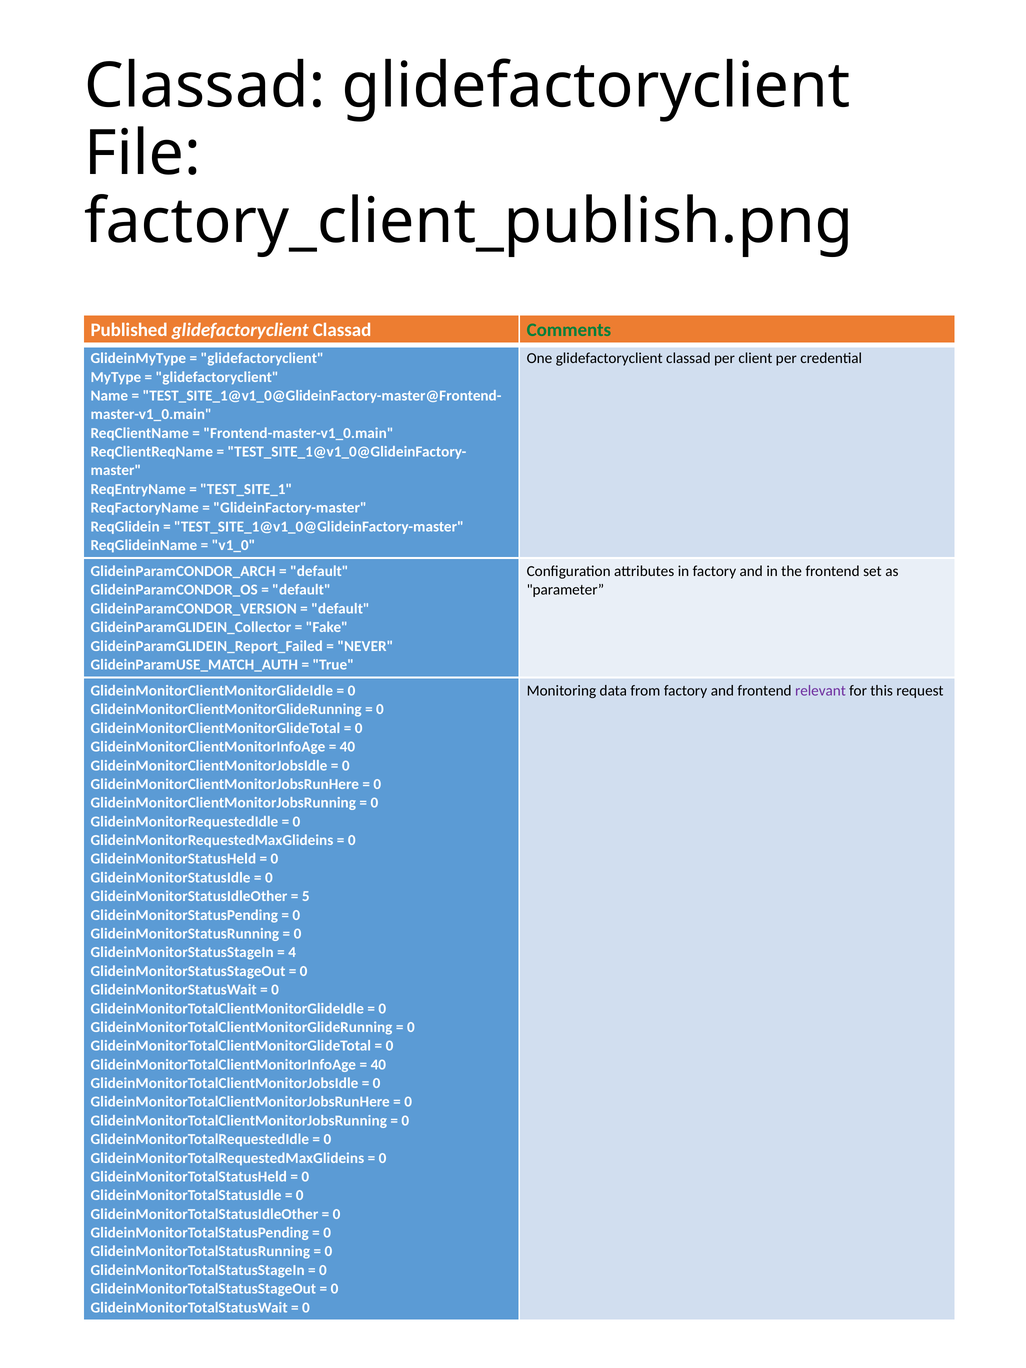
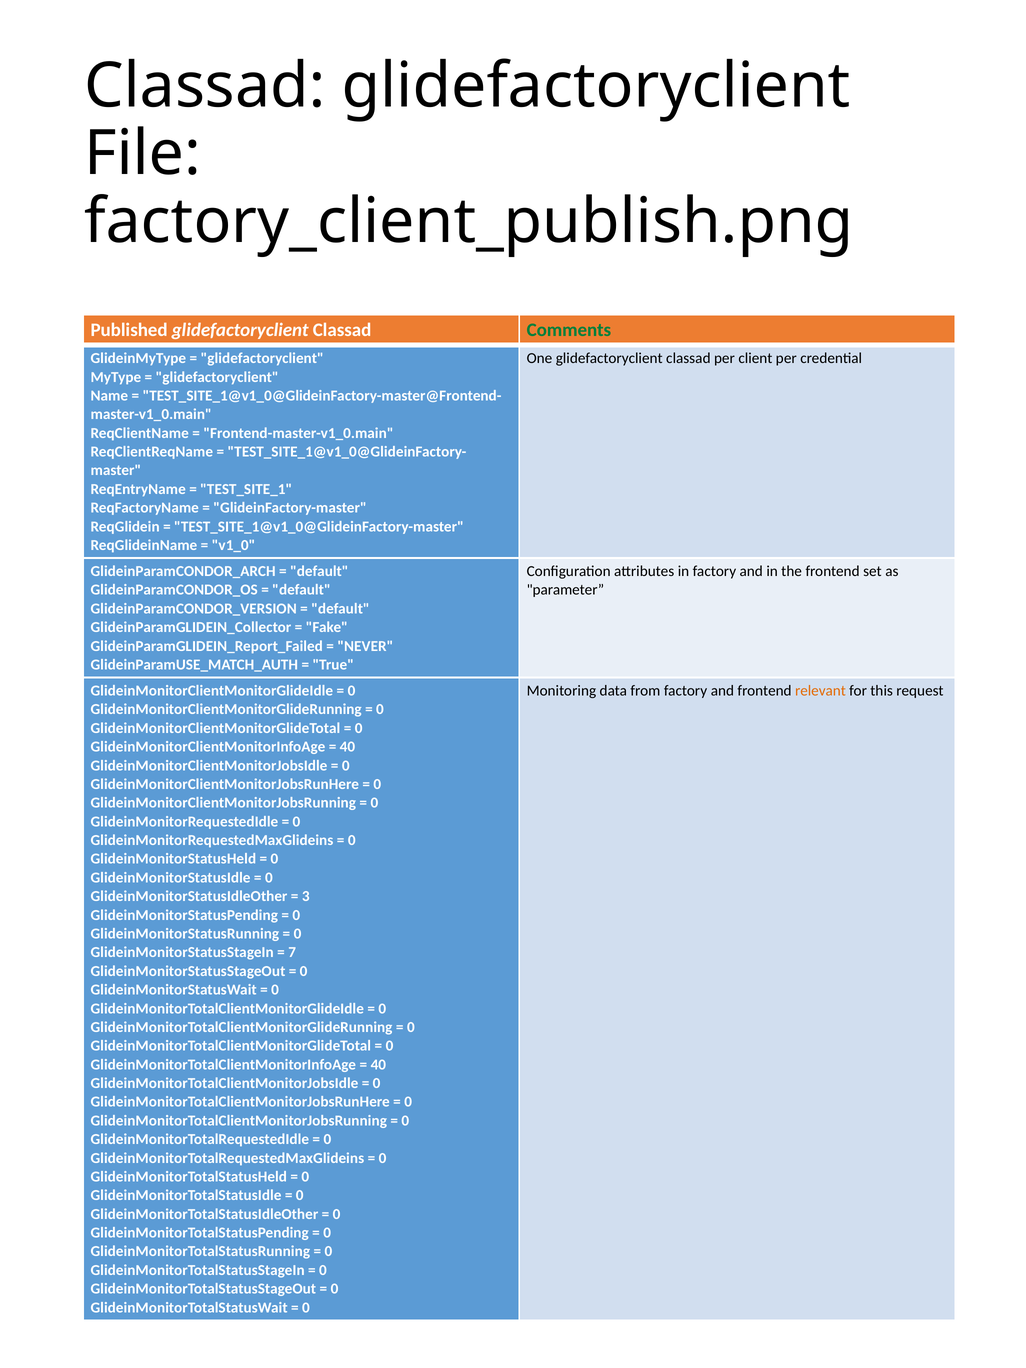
relevant colour: purple -> orange
5: 5 -> 3
4: 4 -> 7
